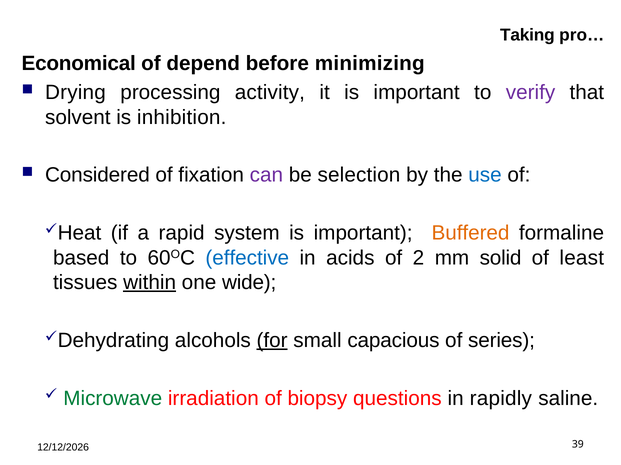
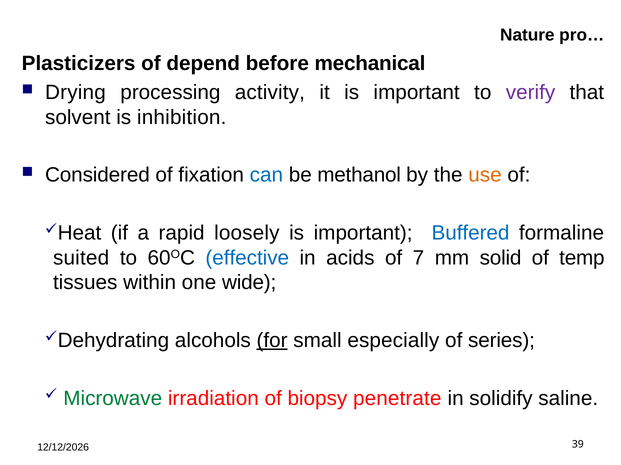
Taking: Taking -> Nature
Economical: Economical -> Plasticizers
minimizing: minimizing -> mechanical
can colour: purple -> blue
selection: selection -> methanol
use colour: blue -> orange
system: system -> loosely
Buffered colour: orange -> blue
based: based -> suited
2: 2 -> 7
least: least -> temp
within underline: present -> none
capacious: capacious -> especially
questions: questions -> penetrate
rapidly: rapidly -> solidify
